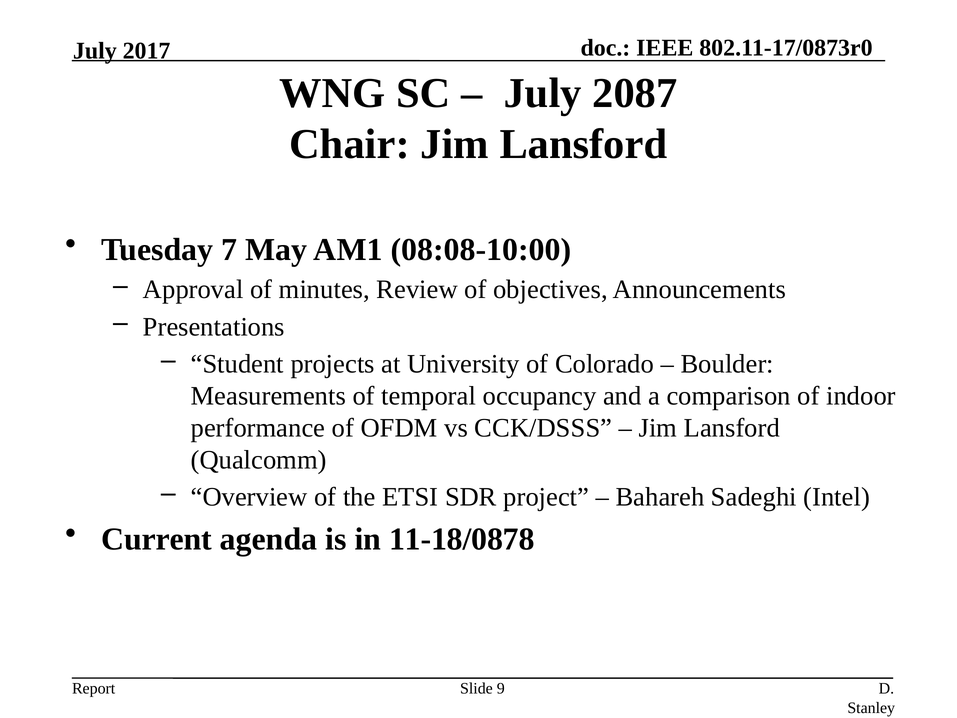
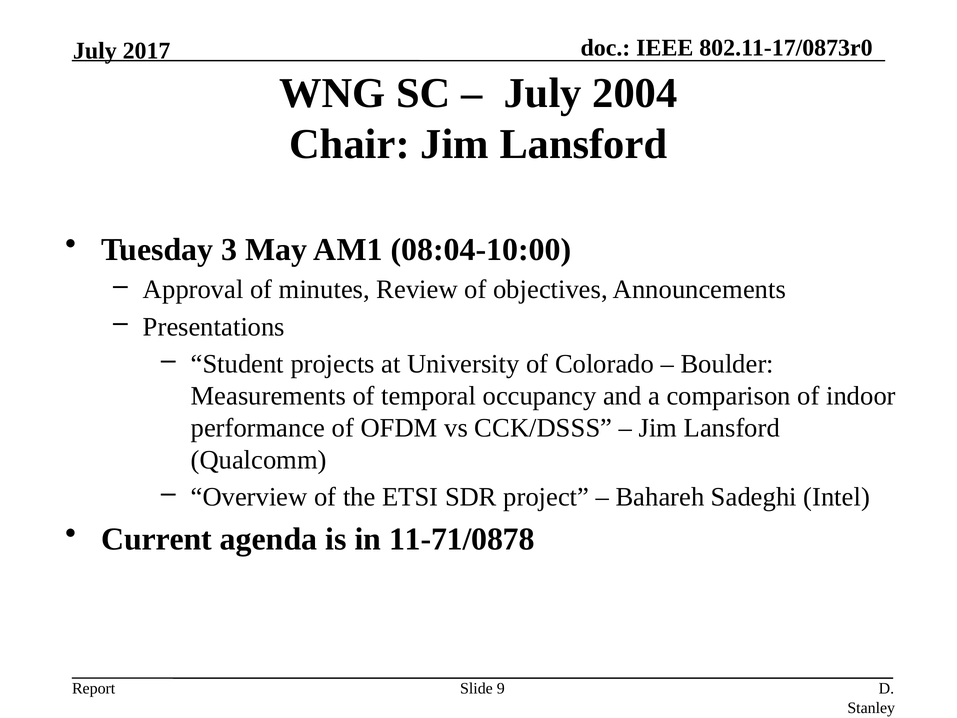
2087: 2087 -> 2004
7: 7 -> 3
08:08-10:00: 08:08-10:00 -> 08:04-10:00
11-18/0878: 11-18/0878 -> 11-71/0878
